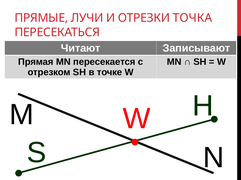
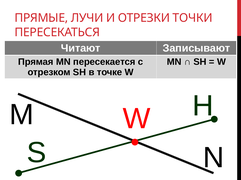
ТОЧКА: ТОЧКА -> ТОЧКИ
